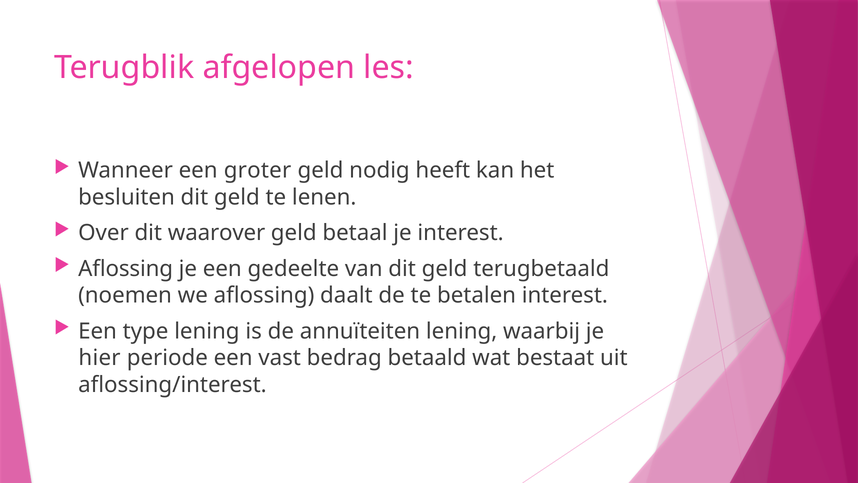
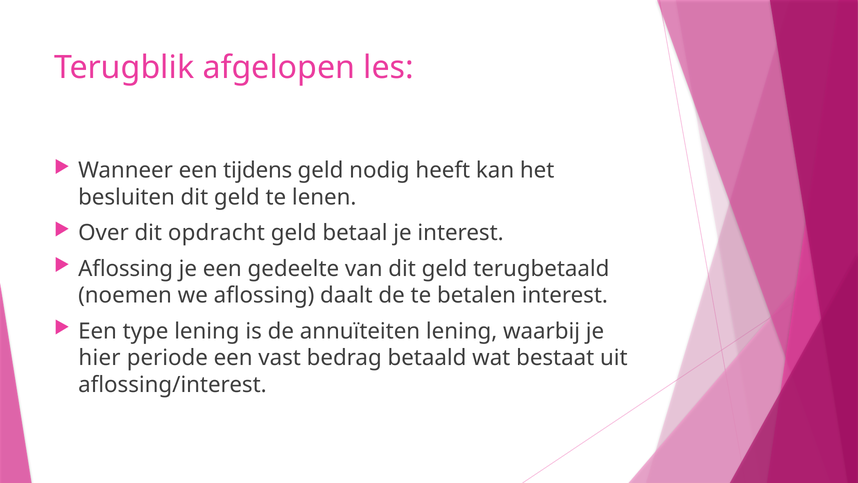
groter: groter -> tijdens
waarover: waarover -> opdracht
